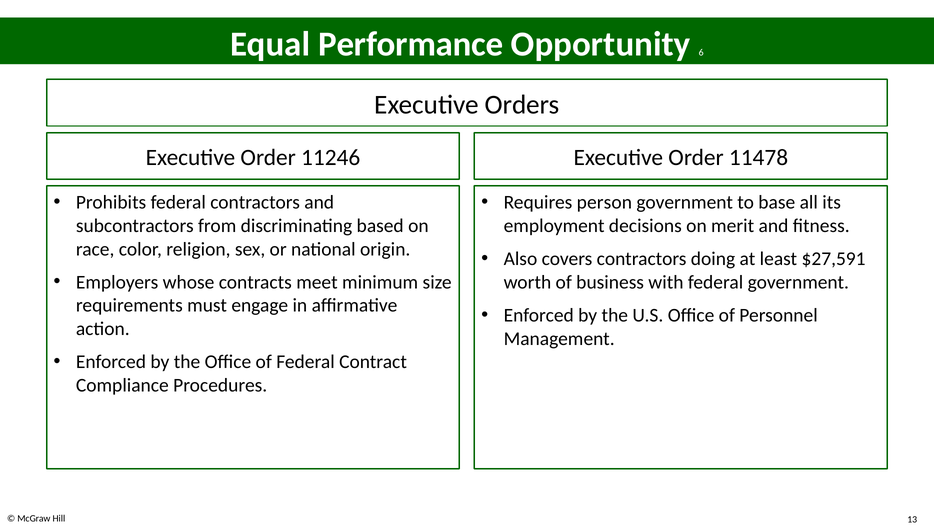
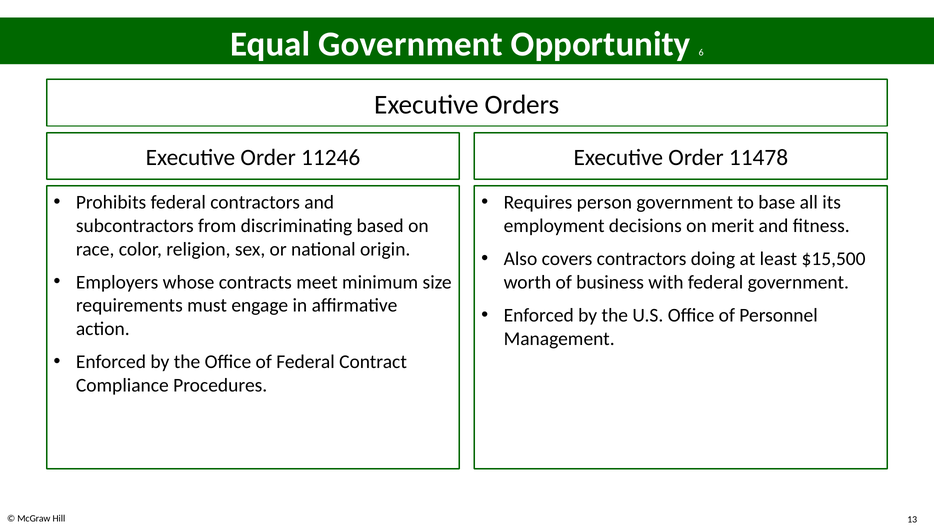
Equal Performance: Performance -> Government
$27,591: $27,591 -> $15,500
